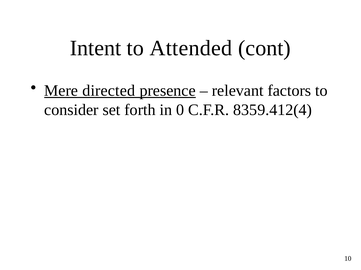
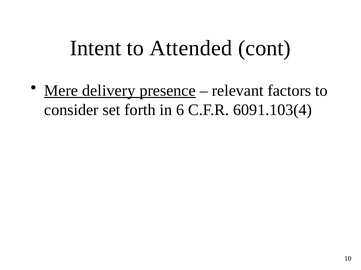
directed: directed -> delivery
0: 0 -> 6
8359.412(4: 8359.412(4 -> 6091.103(4
